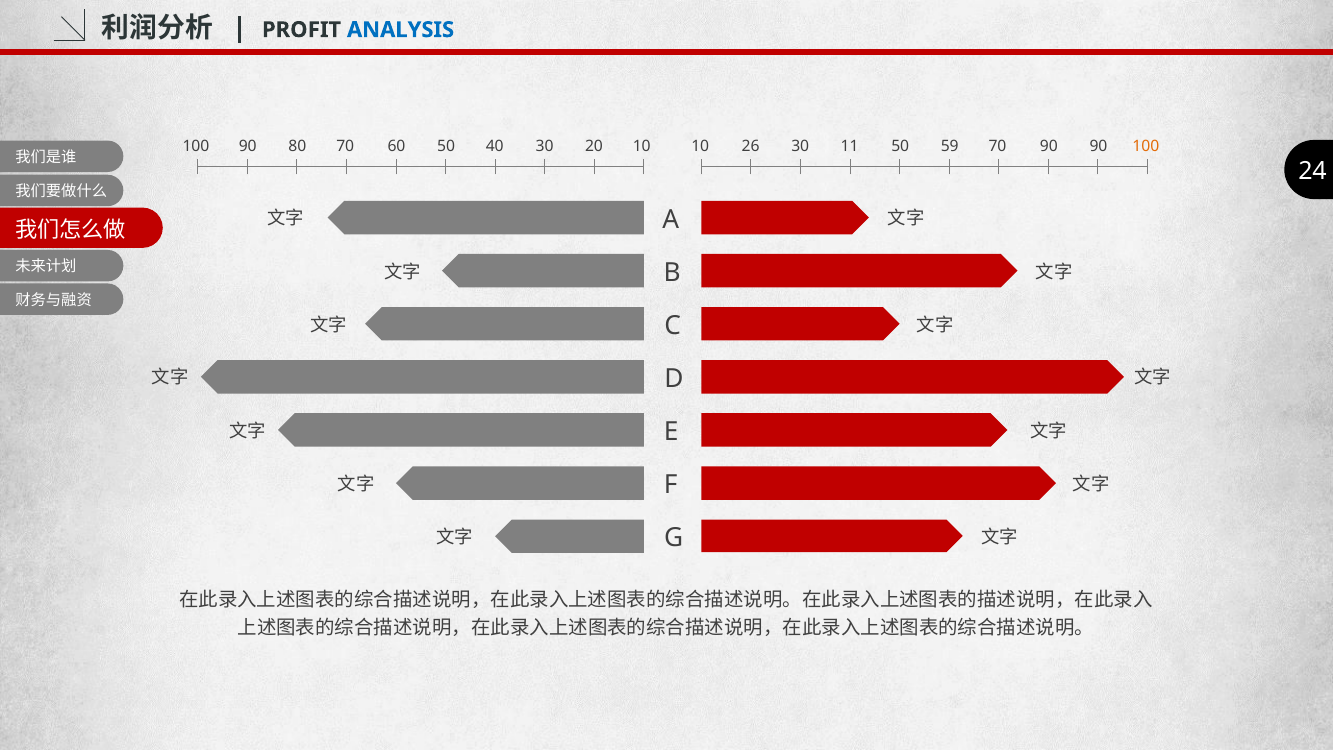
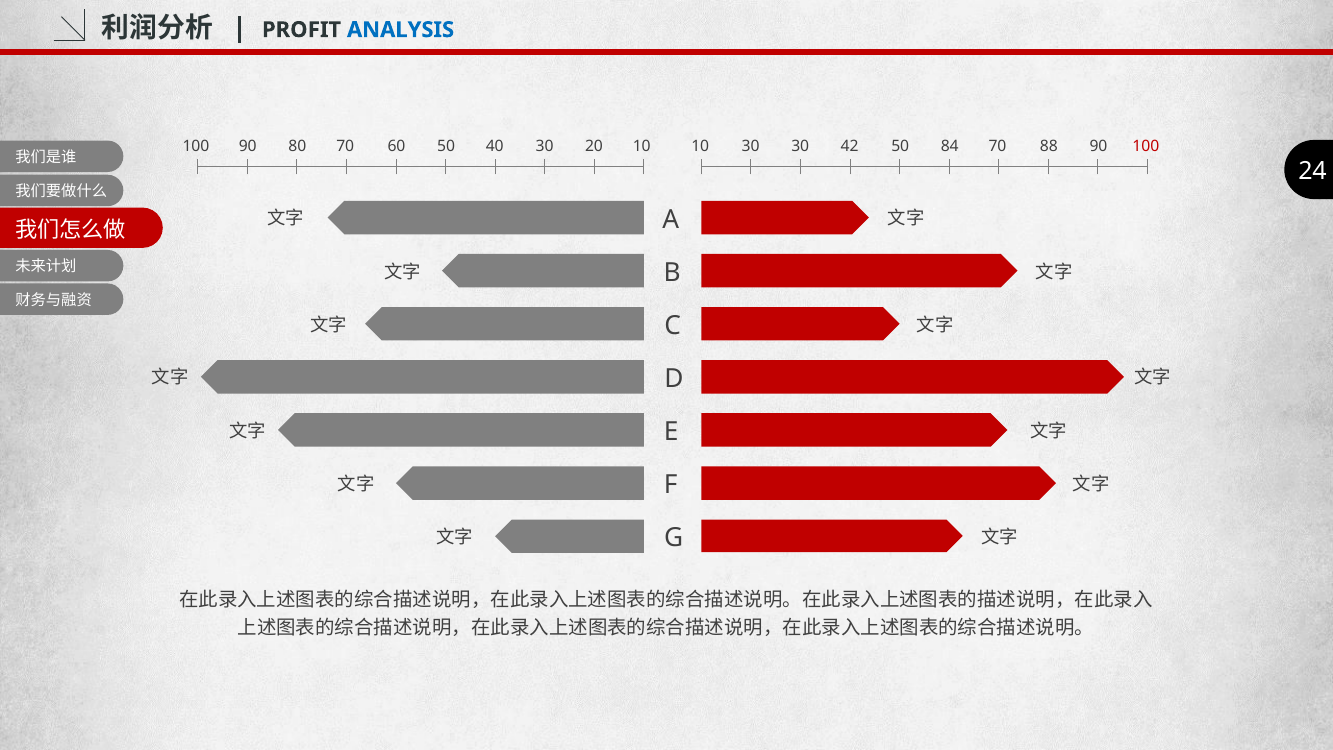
10 26: 26 -> 30
11: 11 -> 42
59: 59 -> 84
70 90: 90 -> 88
100 at (1146, 146) colour: orange -> red
